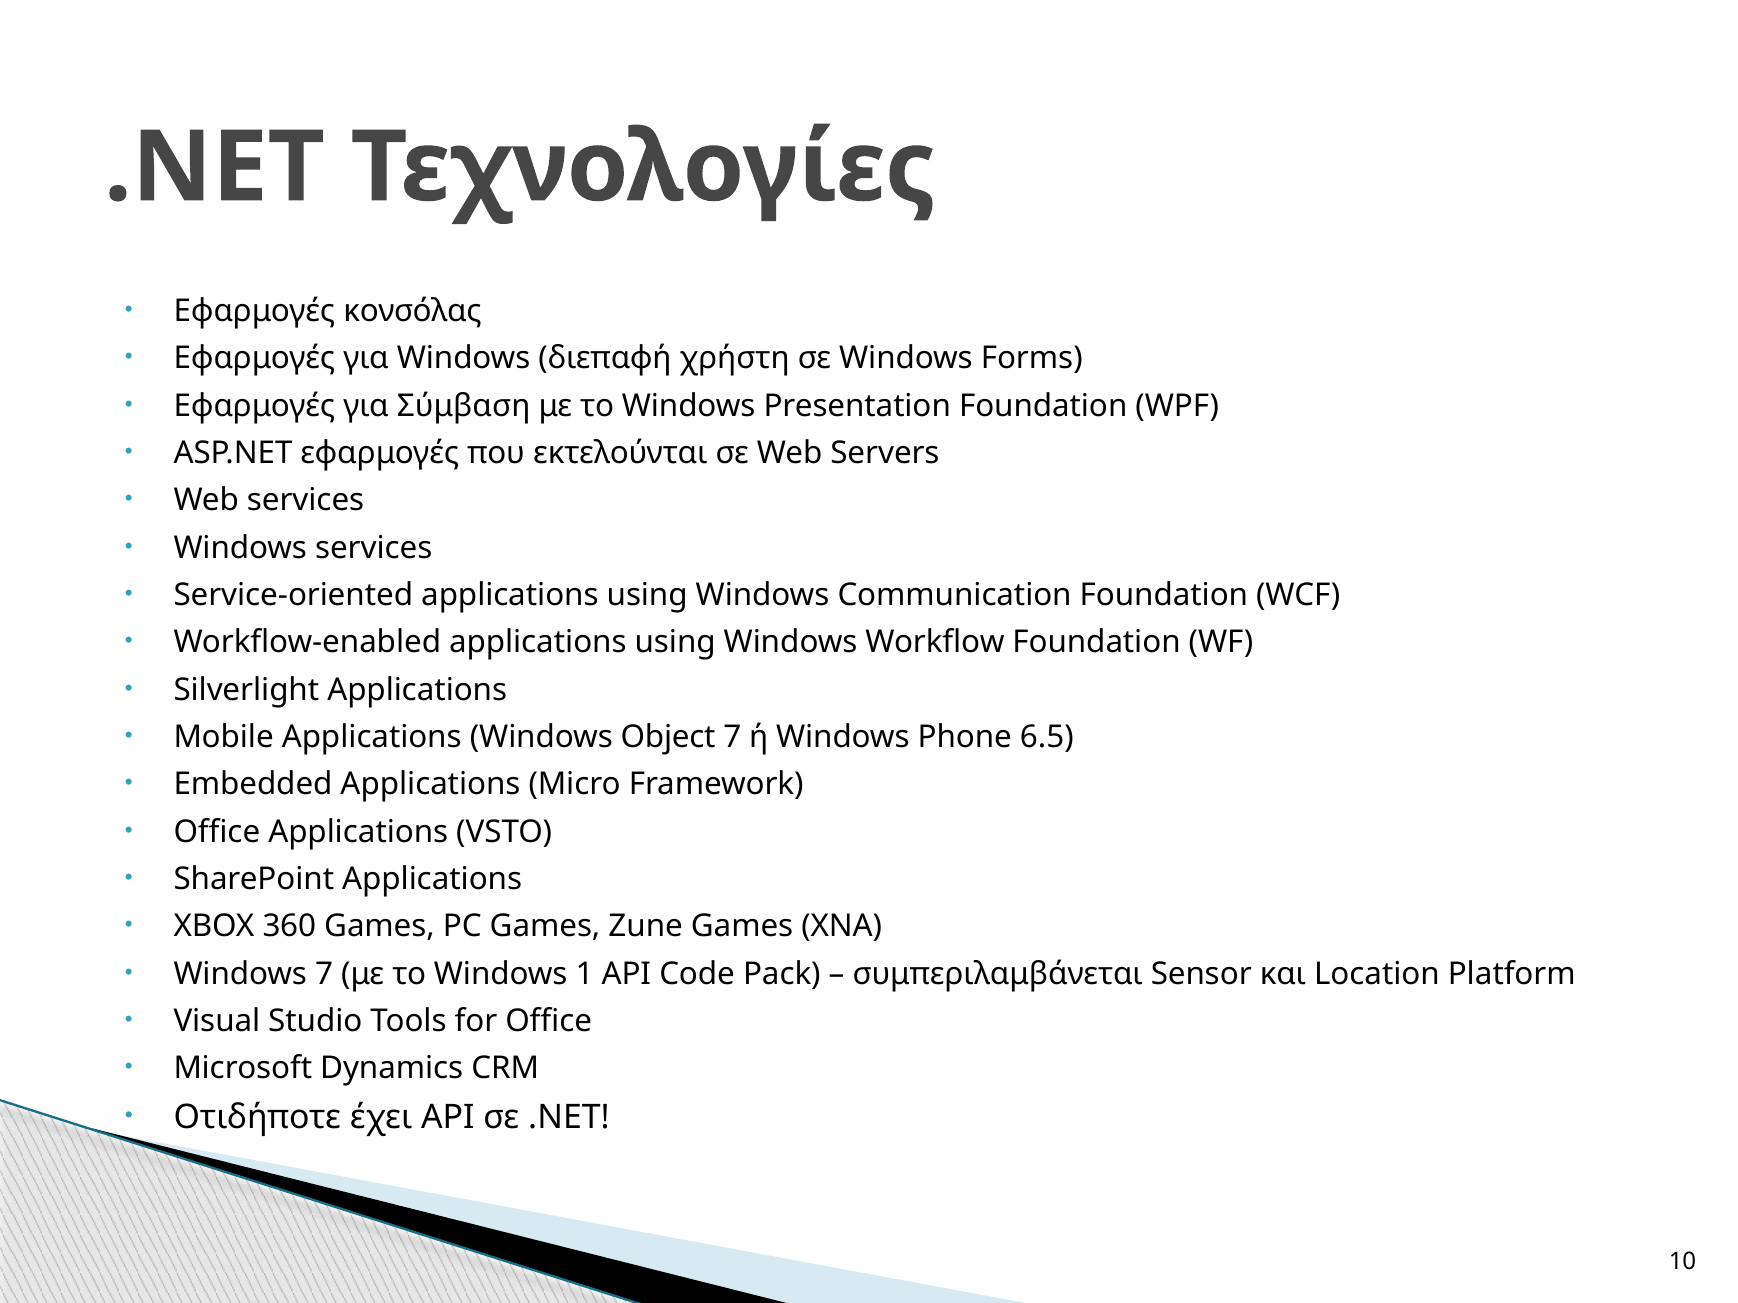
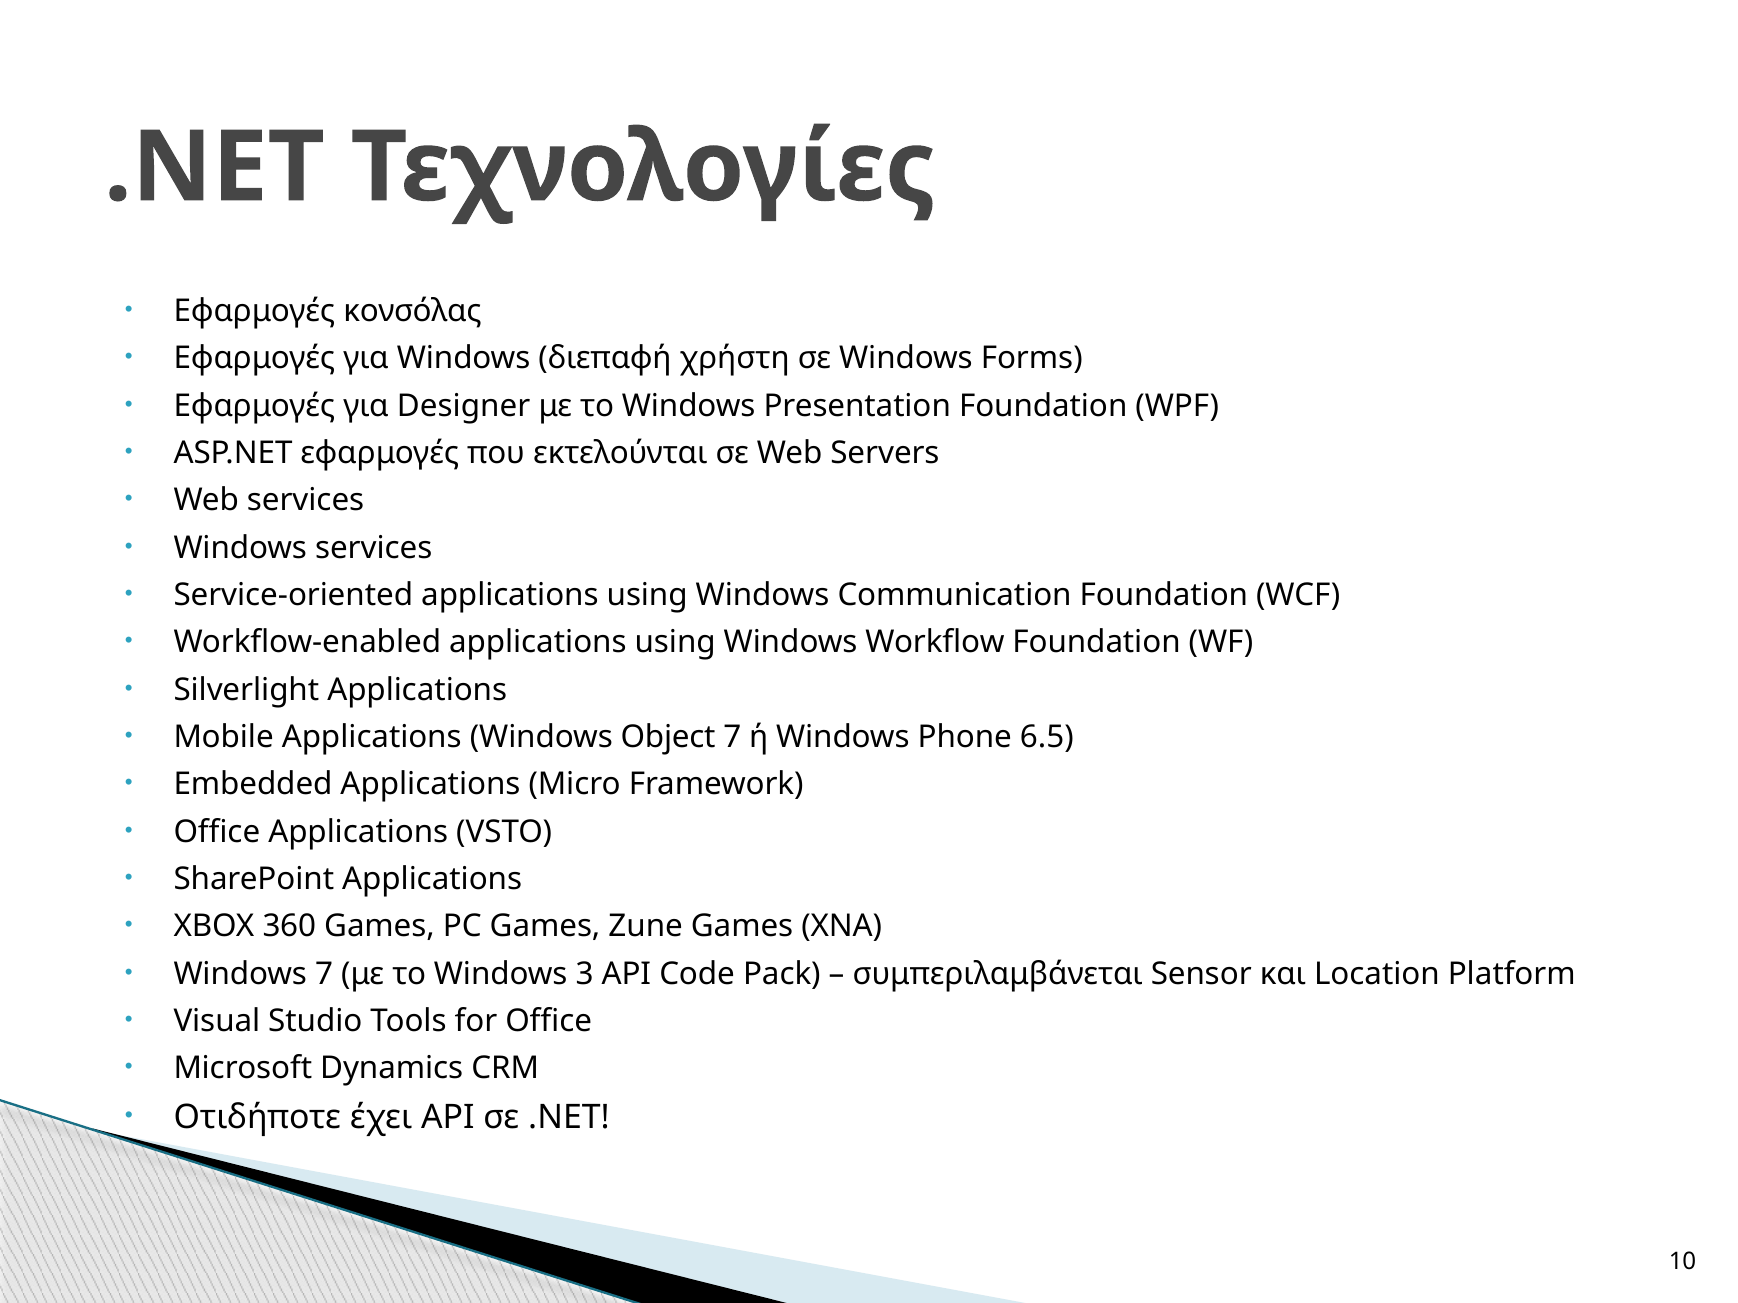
Σύμβαση: Σύμβαση -> Designer
1: 1 -> 3
